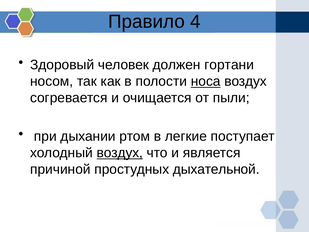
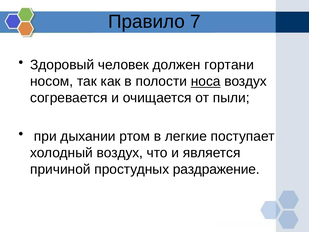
4: 4 -> 7
воздух at (120, 153) underline: present -> none
дыхательной: дыхательной -> раздражение
